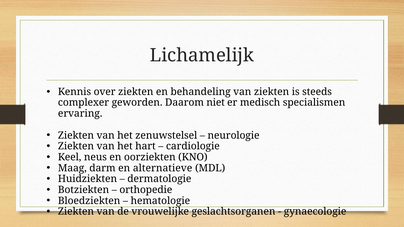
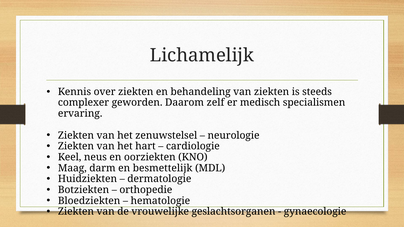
niet: niet -> zelf
alternatieve: alternatieve -> besmettelijk
